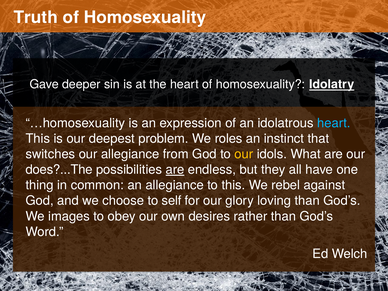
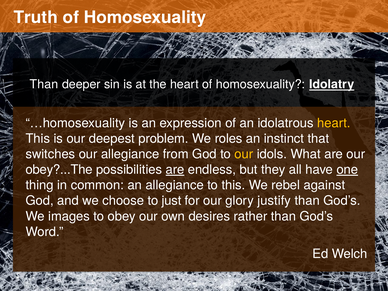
Gave at (44, 84): Gave -> Than
heart at (334, 123) colour: light blue -> yellow
does?...The: does?...The -> obey?...The
one underline: none -> present
self: self -> just
loving: loving -> justify
